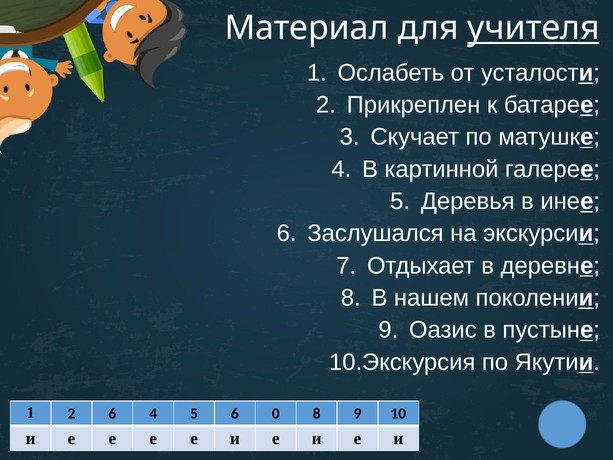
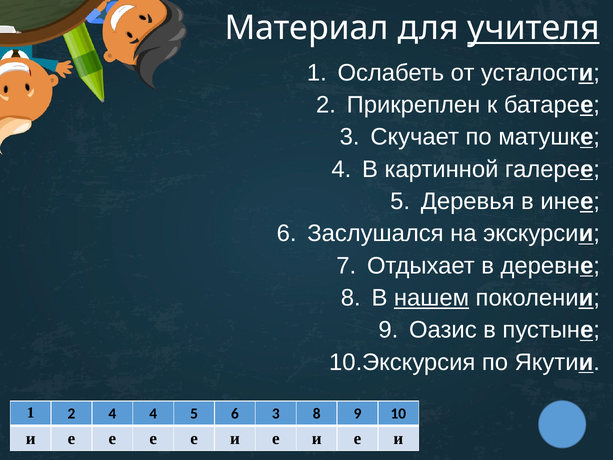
нашем underline: none -> present
2 6: 6 -> 4
6 0: 0 -> 3
